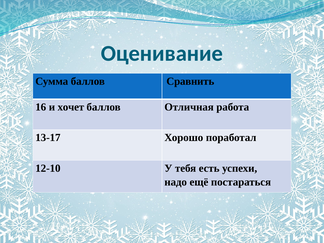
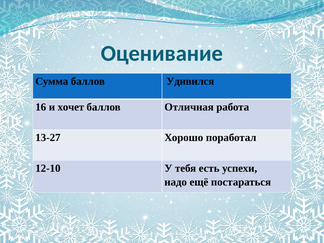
Сравнить: Сравнить -> Удивился
13-17: 13-17 -> 13-27
